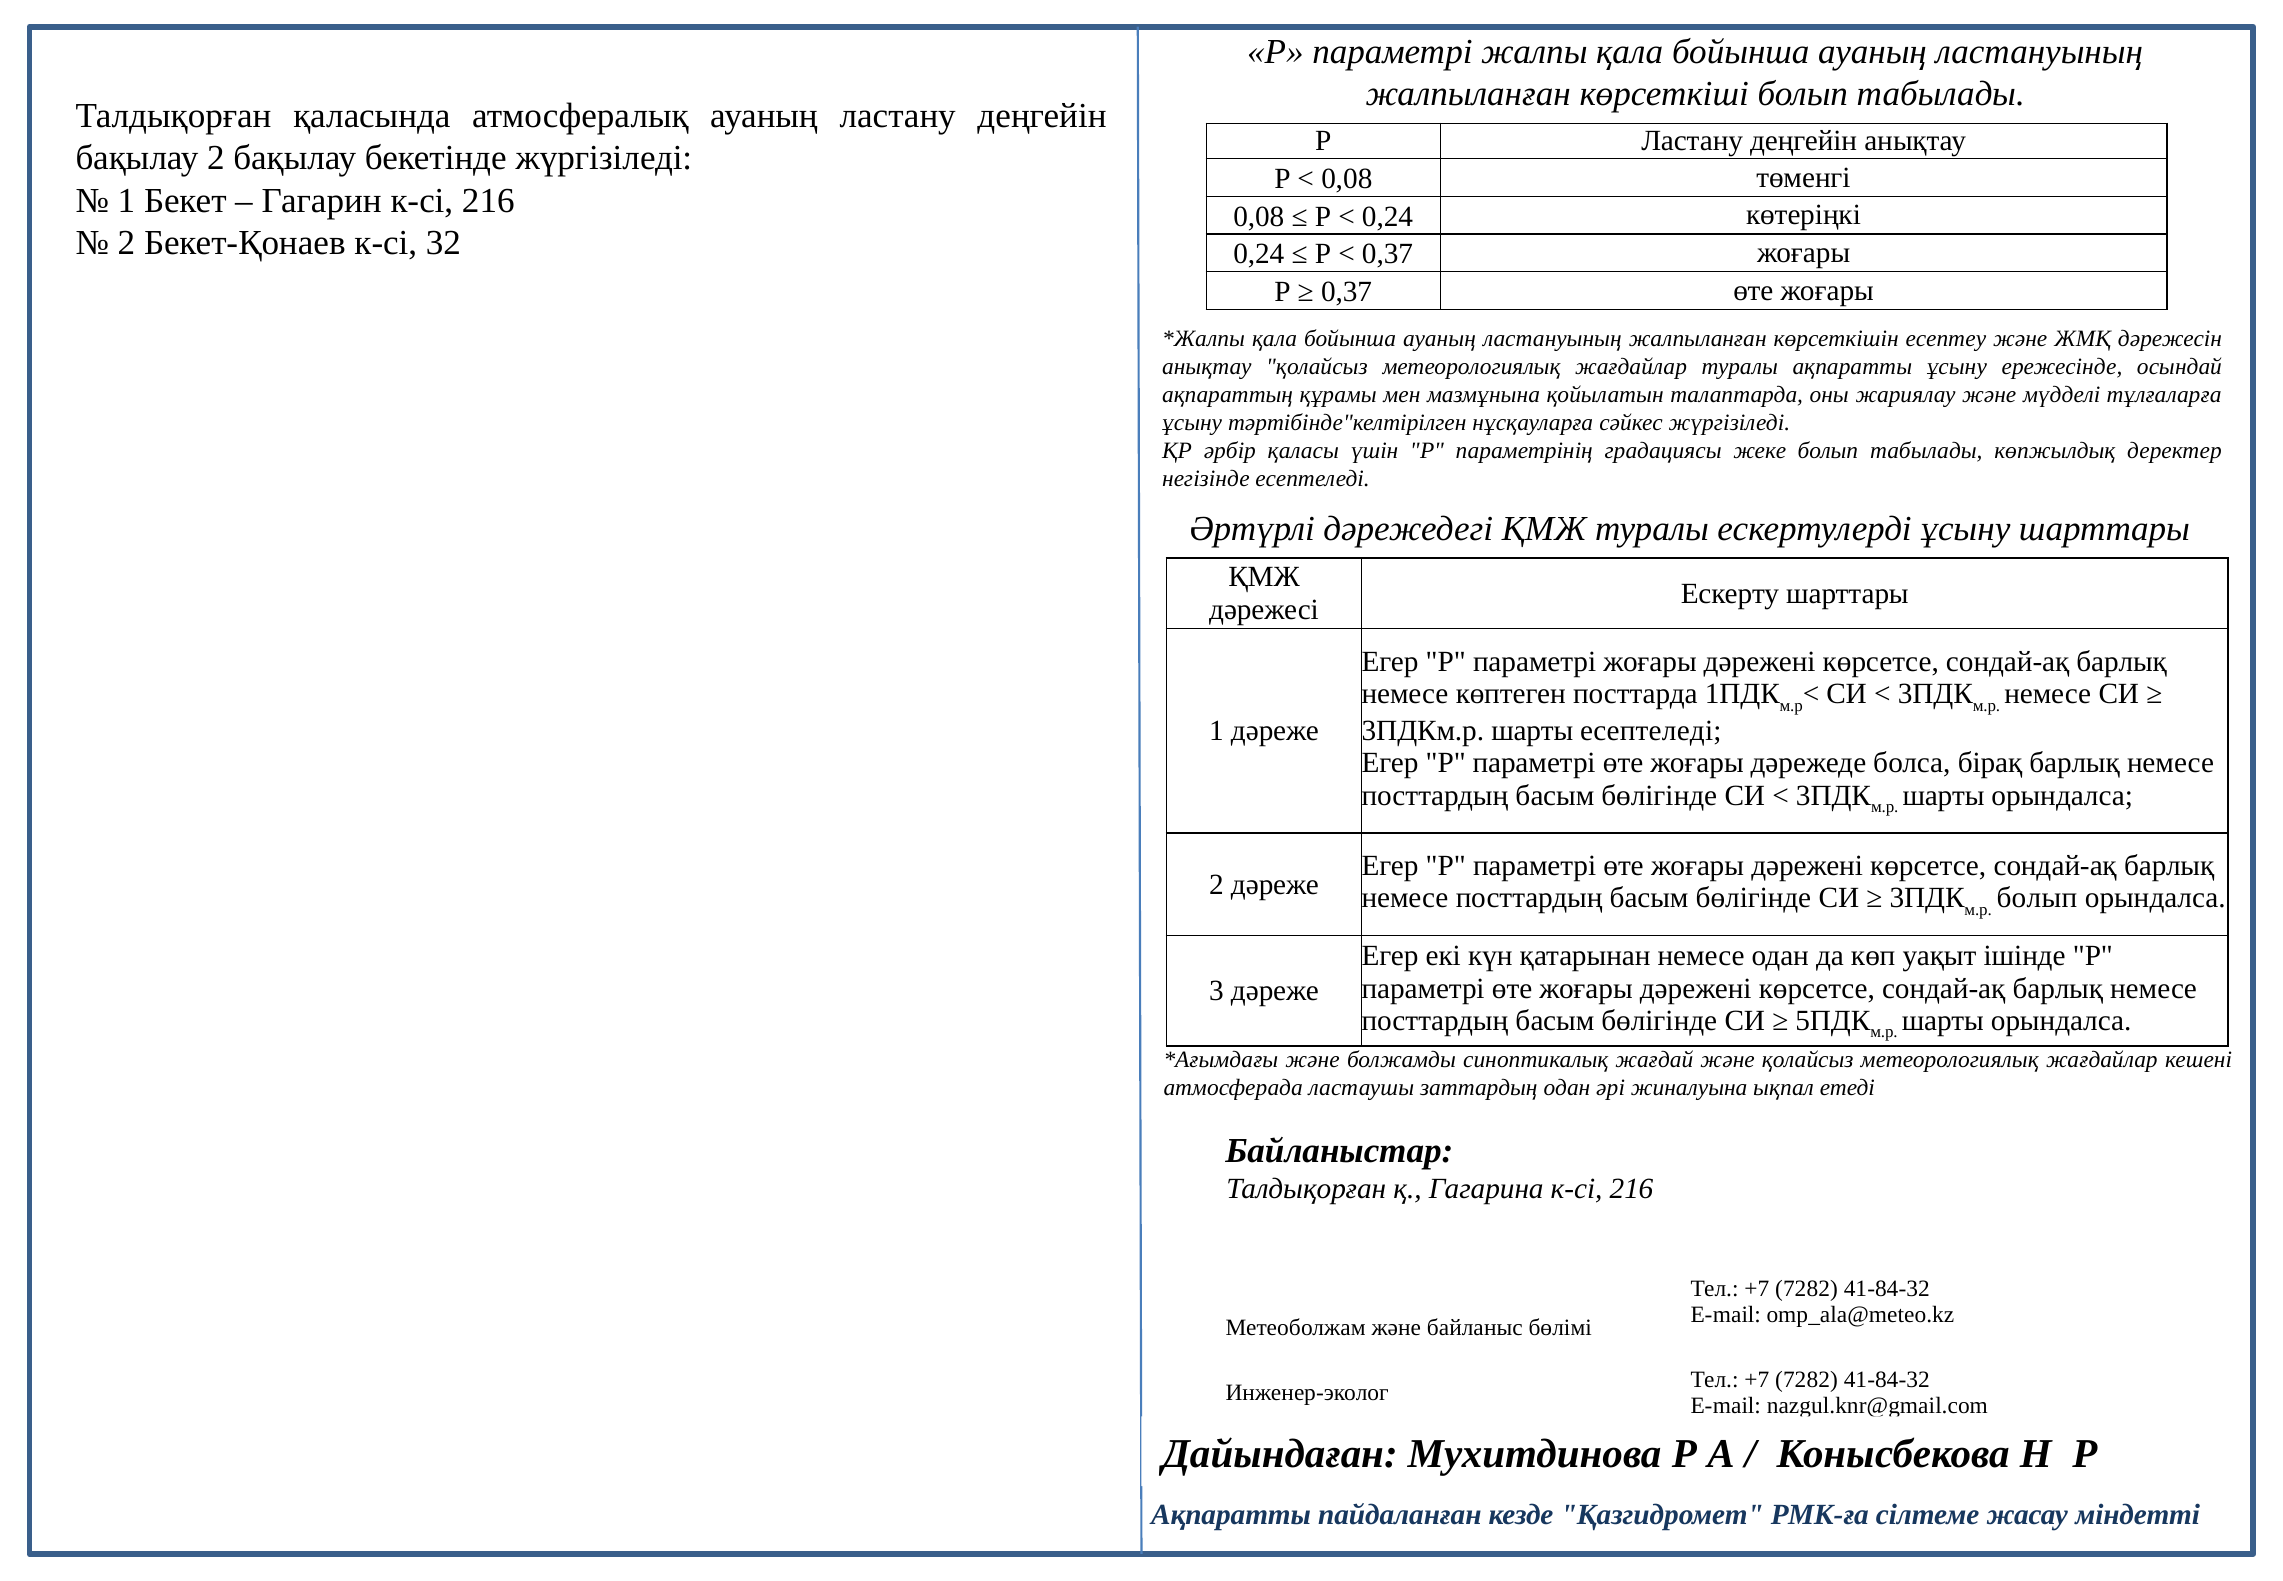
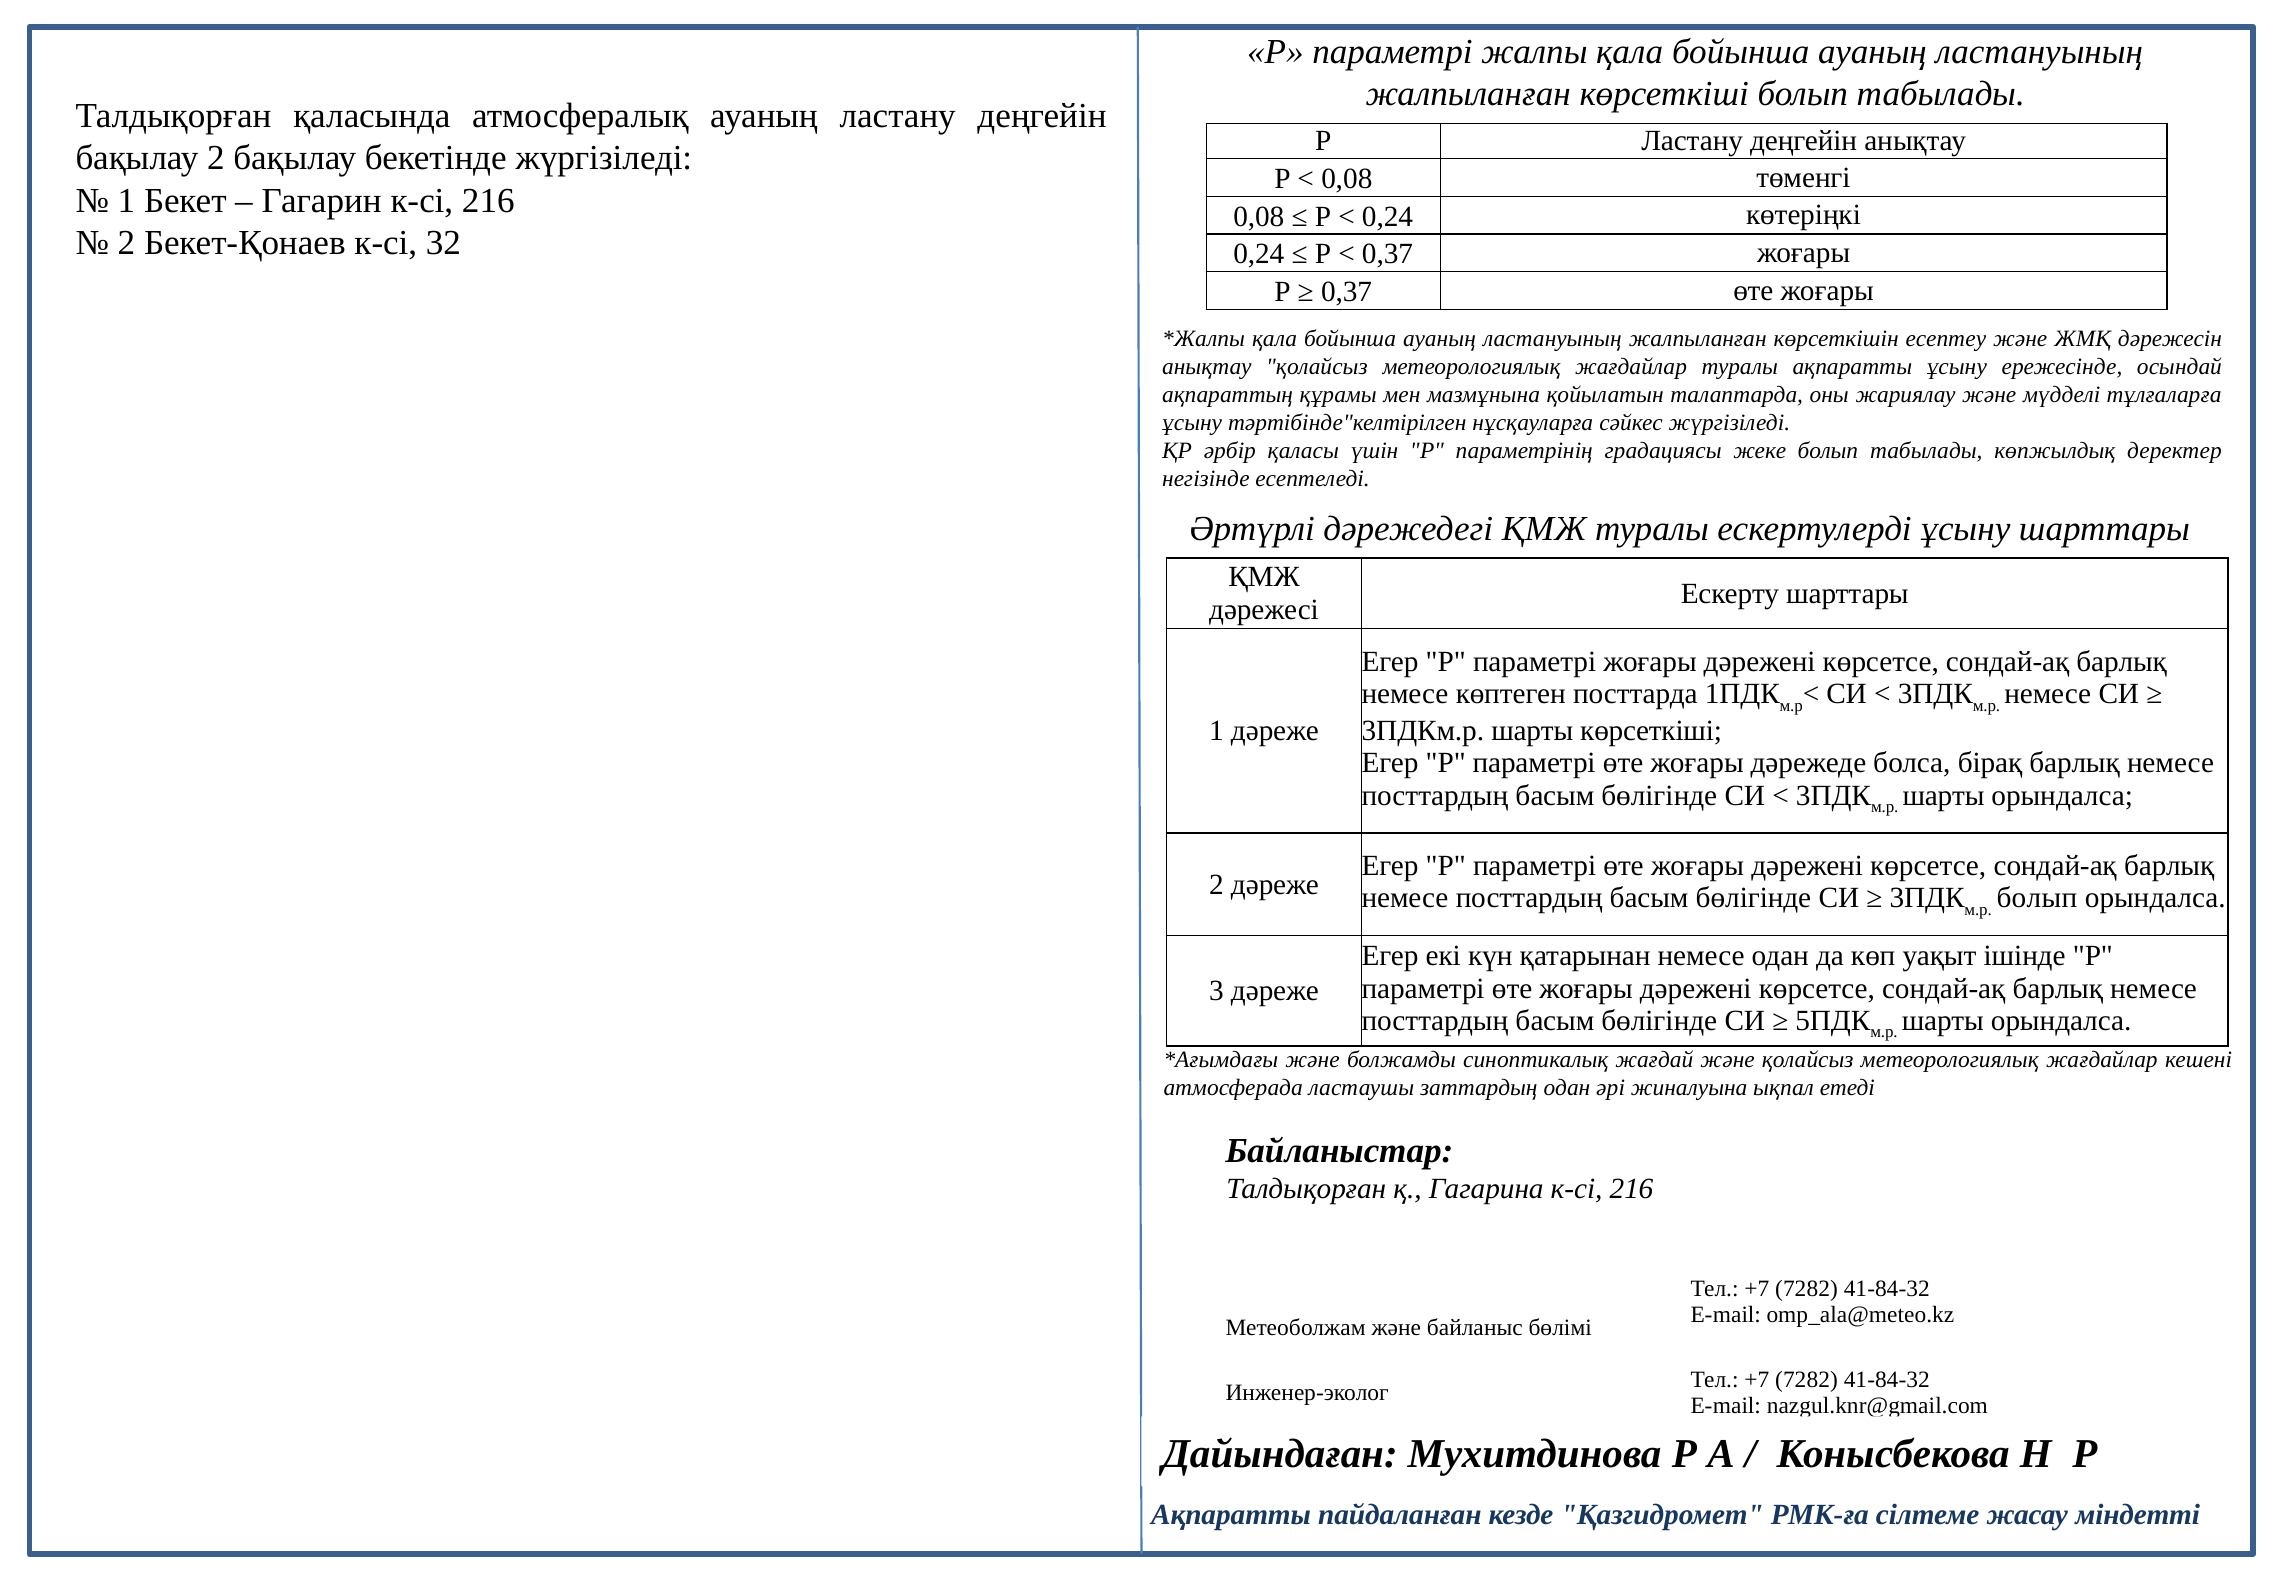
шарты есептеледі: есептеледі -> көрсеткіші
